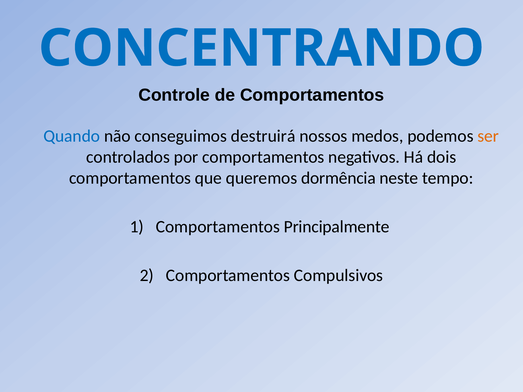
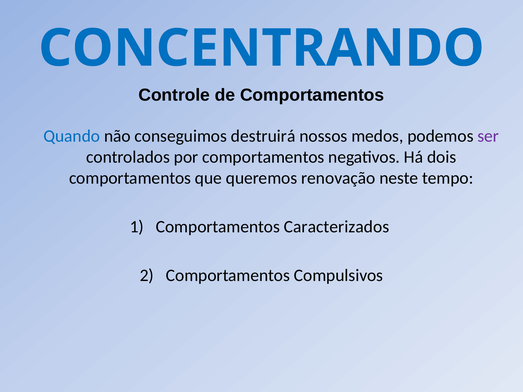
ser colour: orange -> purple
dormência: dormência -> renovação
Principalmente: Principalmente -> Caracterizados
